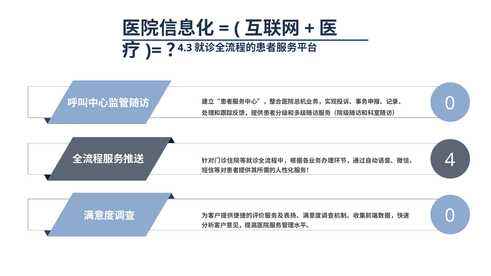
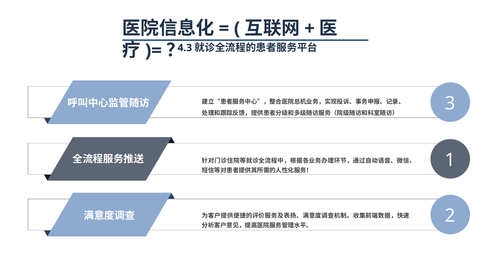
0 at (450, 103): 0 -> 3
4: 4 -> 1
0 at (450, 216): 0 -> 2
